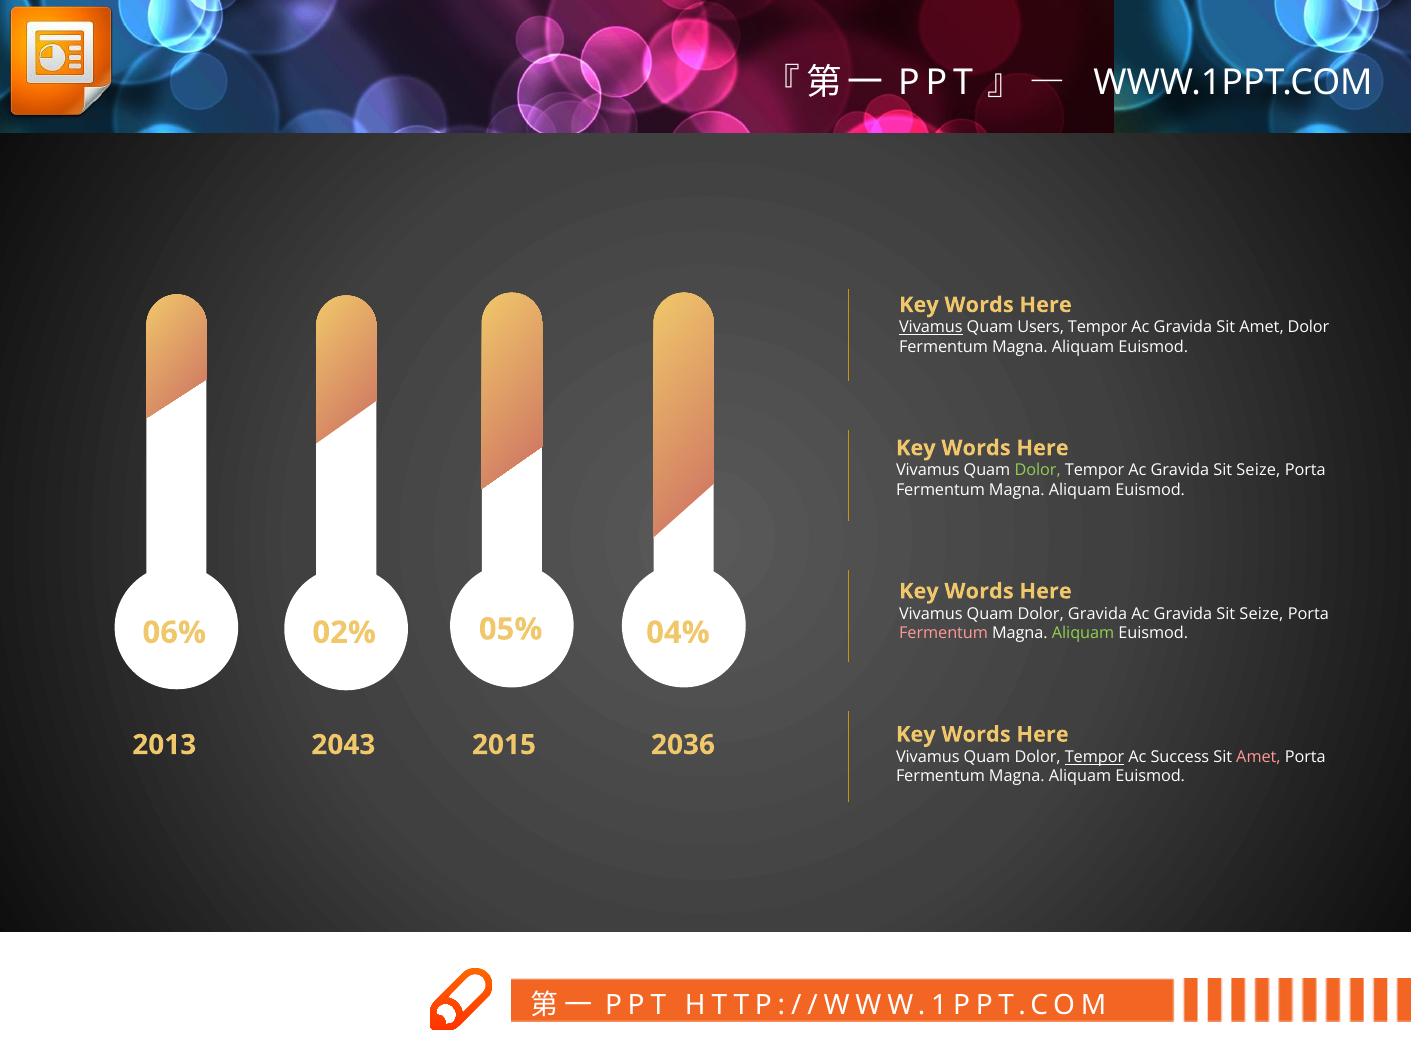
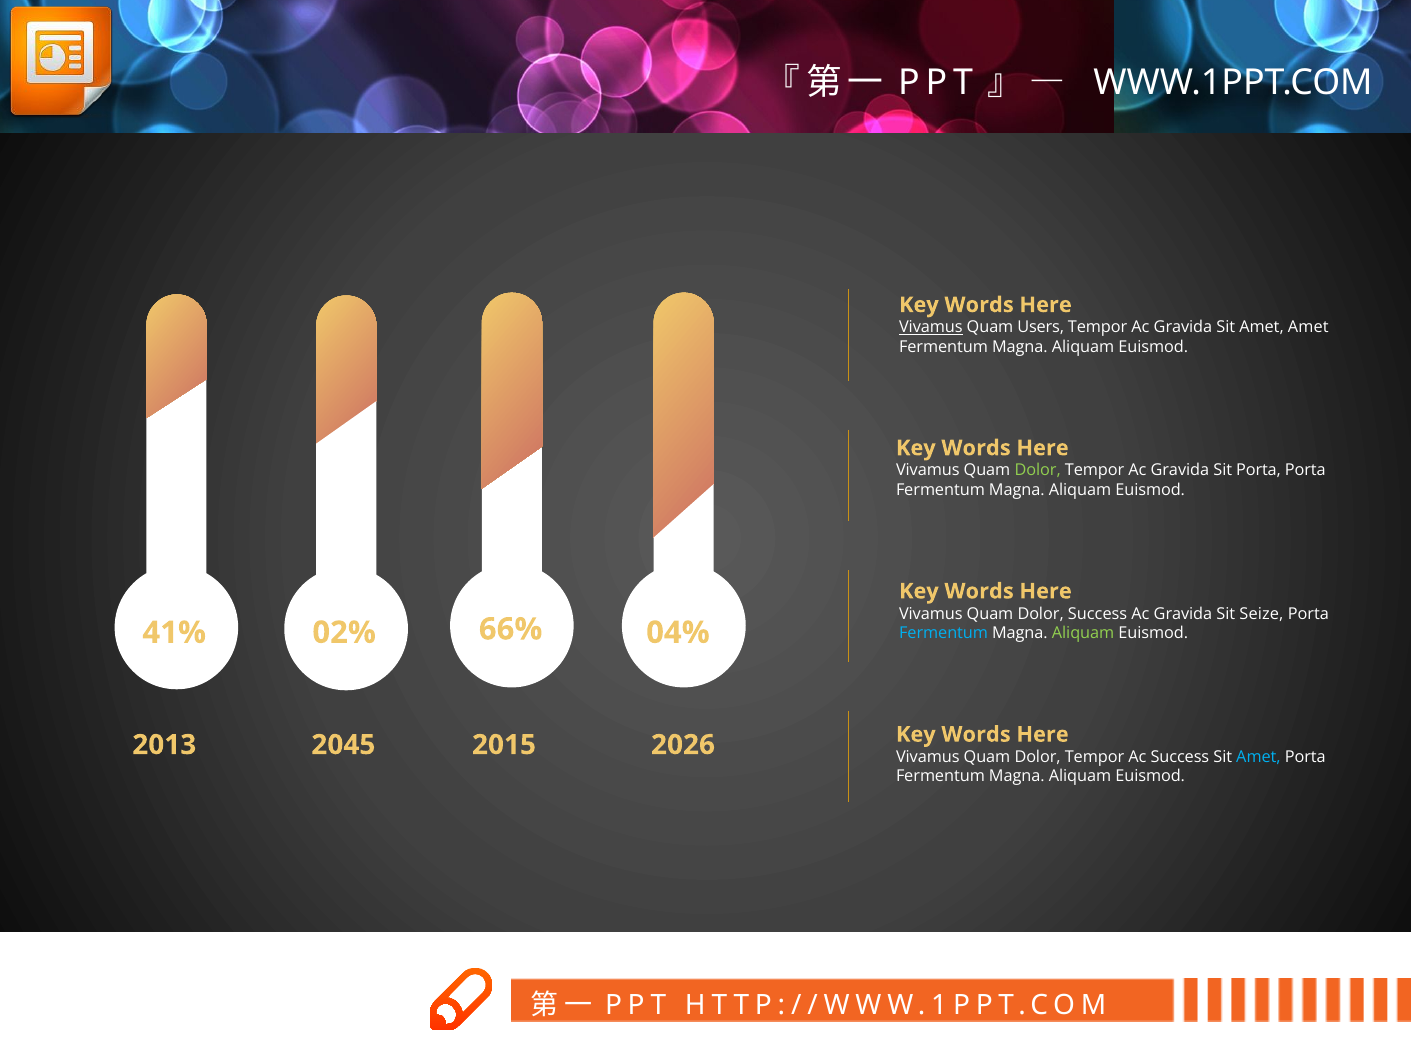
Amet Dolor: Dolor -> Amet
Seize at (1258, 471): Seize -> Porta
Dolor Gravida: Gravida -> Success
06%: 06% -> 41%
05%: 05% -> 66%
Fermentum at (944, 633) colour: pink -> light blue
2043: 2043 -> 2045
2036: 2036 -> 2026
Tempor at (1095, 757) underline: present -> none
Amet at (1258, 757) colour: pink -> light blue
